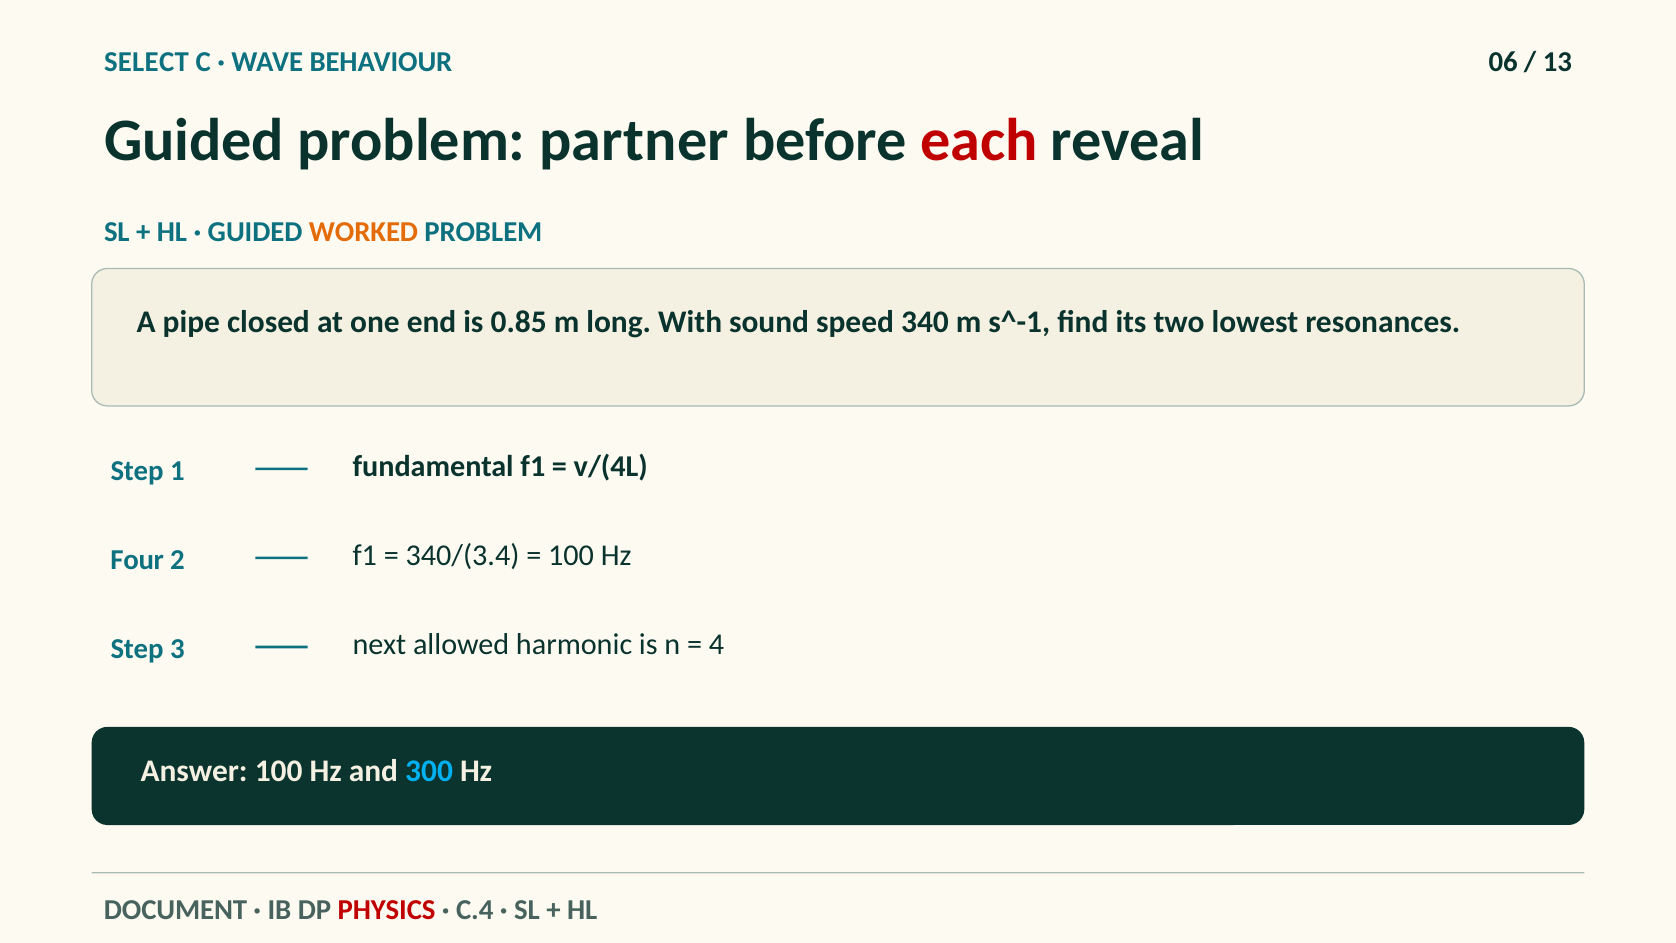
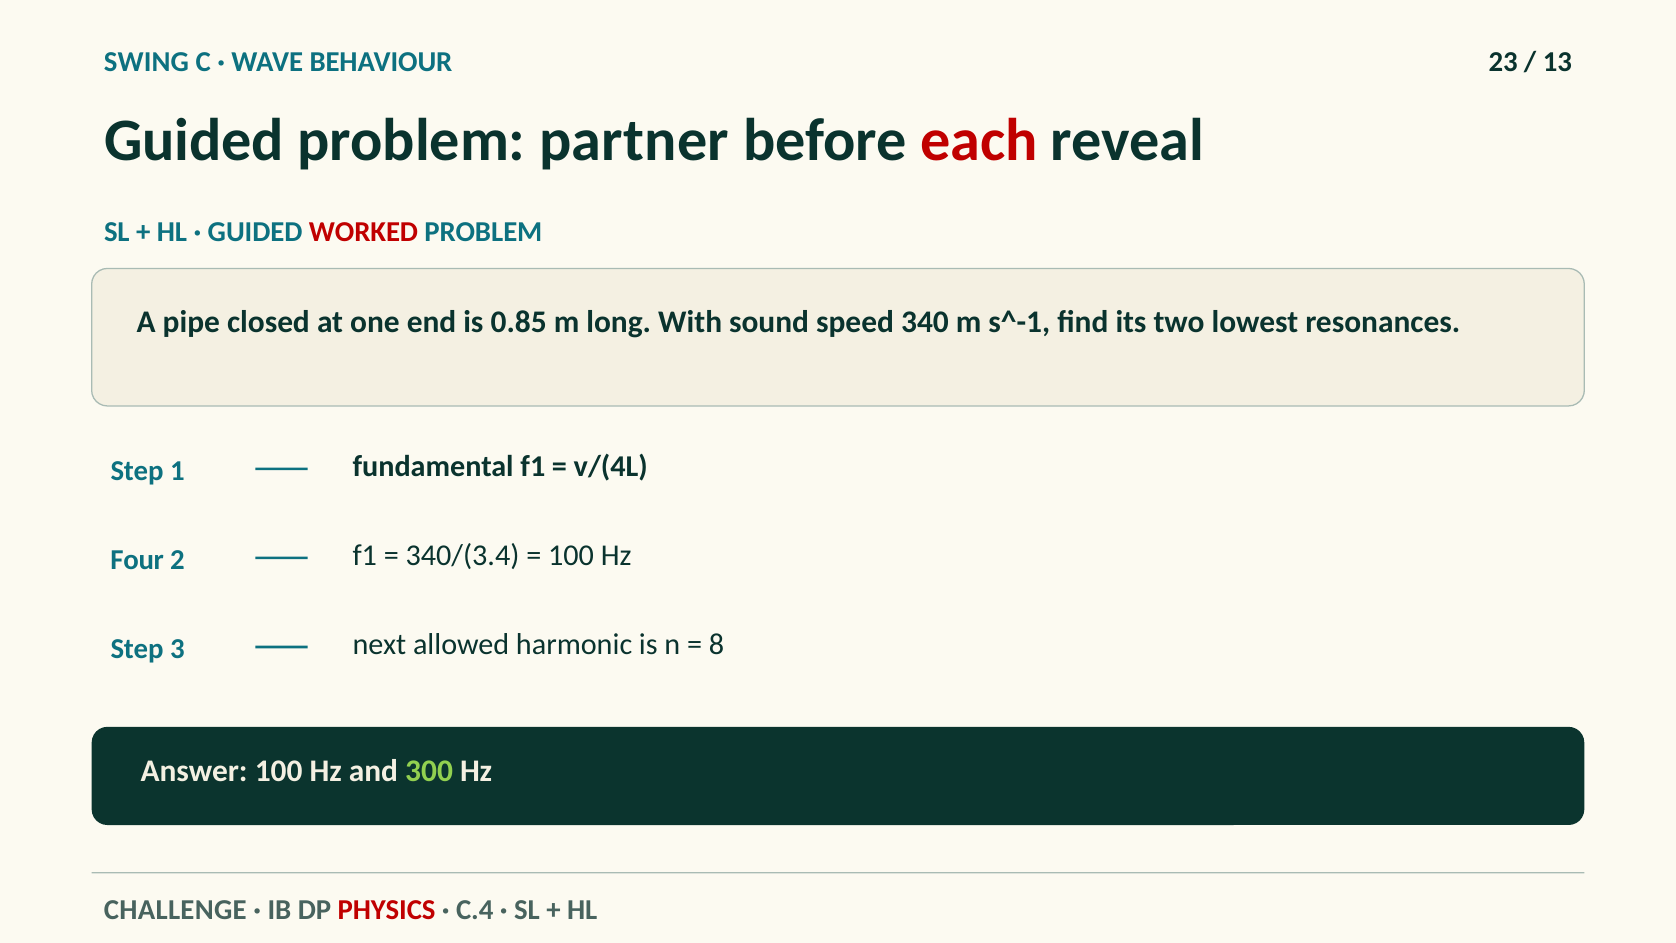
SELECT: SELECT -> SWING
06: 06 -> 23
WORKED colour: orange -> red
4: 4 -> 8
300 colour: light blue -> light green
DOCUMENT: DOCUMENT -> CHALLENGE
